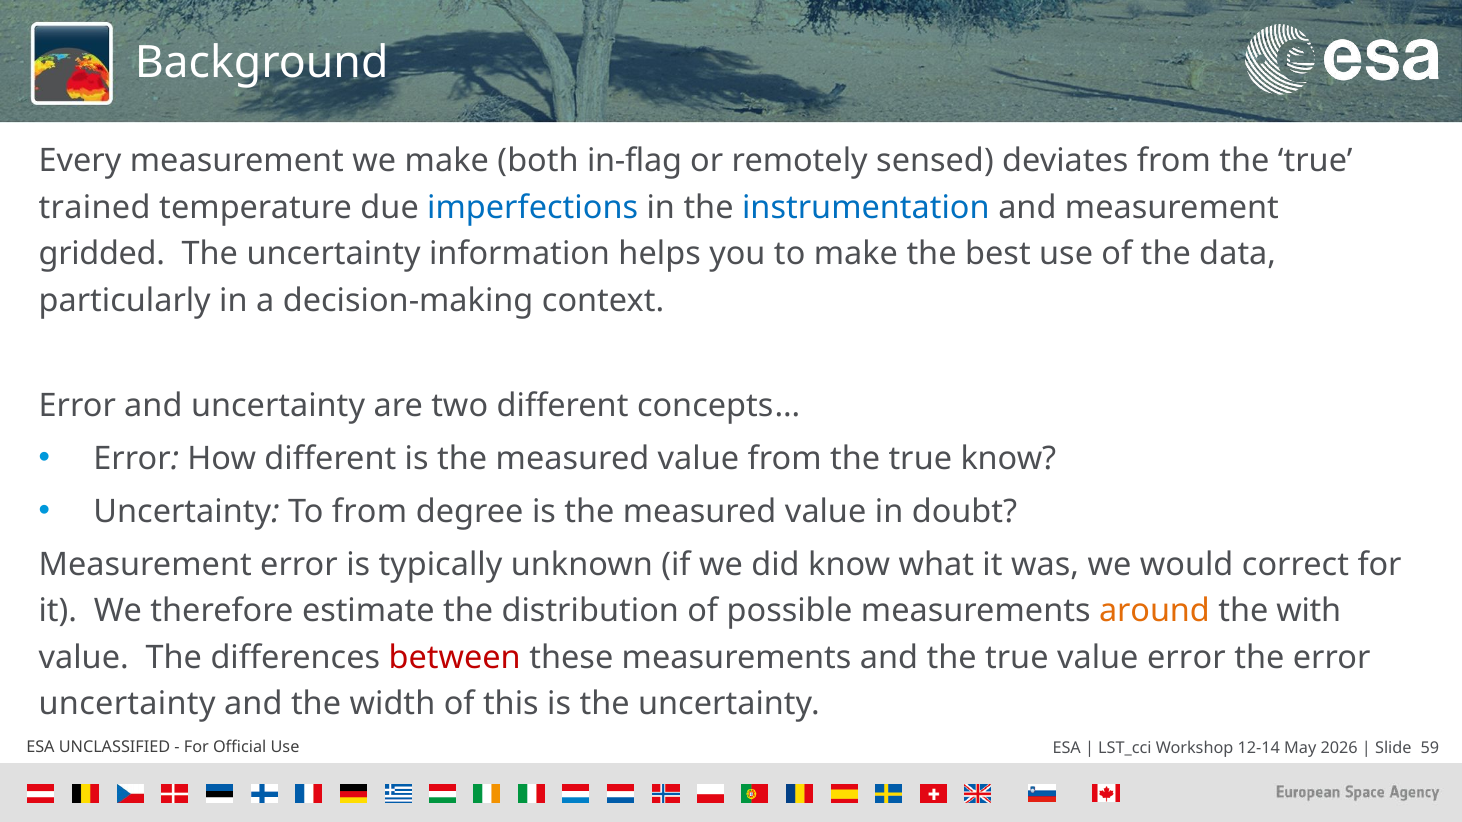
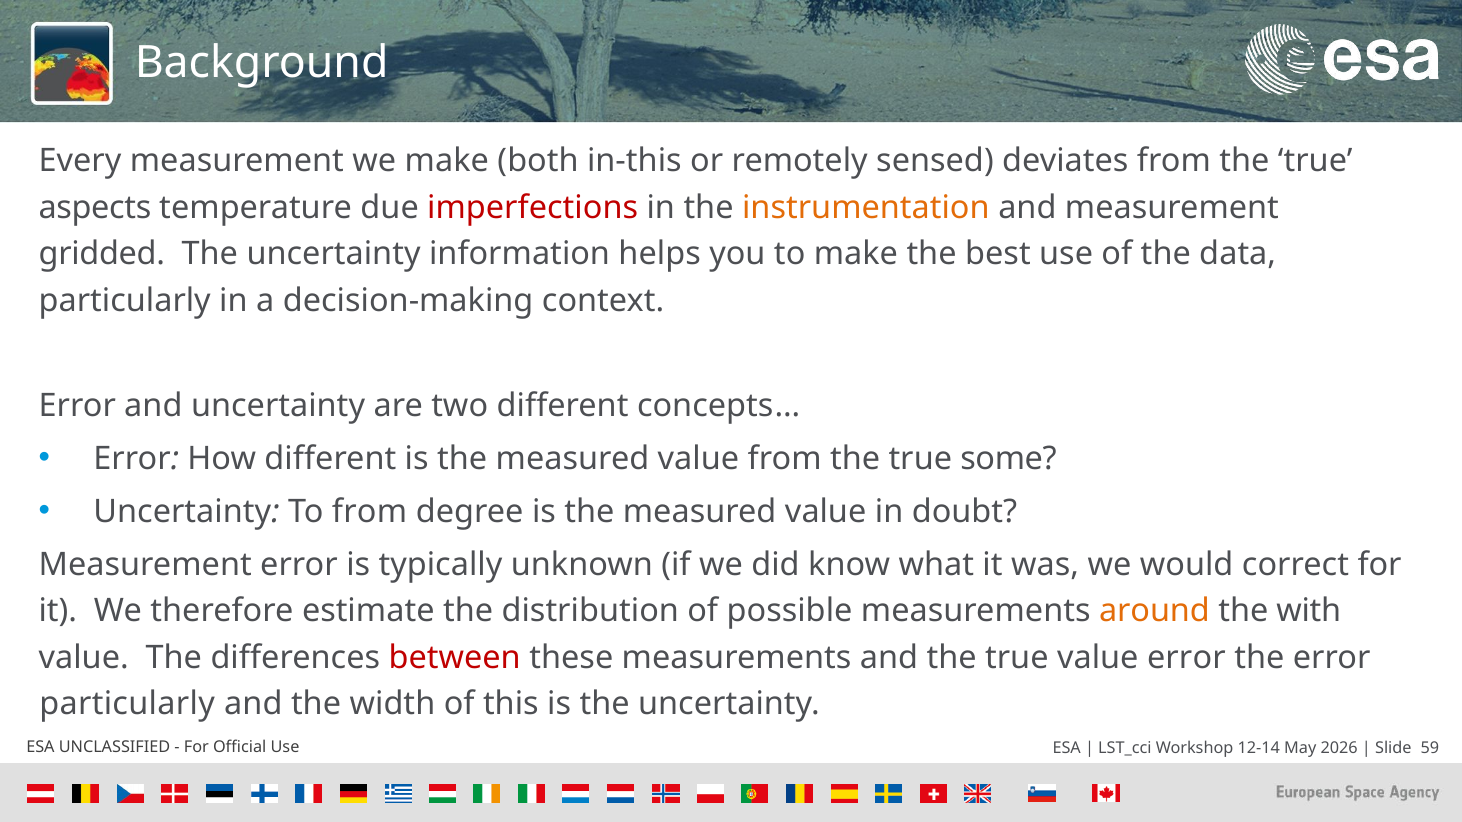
in-flag: in-flag -> in-this
trained: trained -> aspects
imperfections colour: blue -> red
instrumentation colour: blue -> orange
true know: know -> some
uncertainty at (127, 704): uncertainty -> particularly
